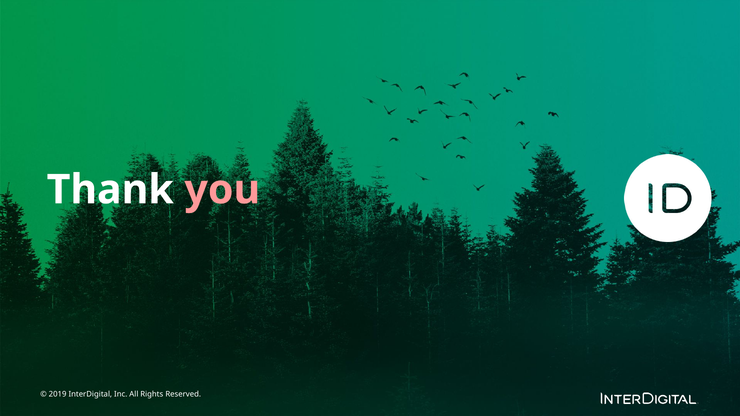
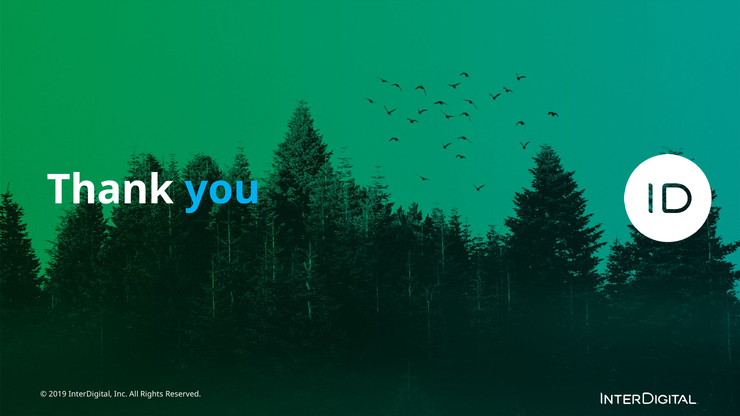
you colour: pink -> light blue
